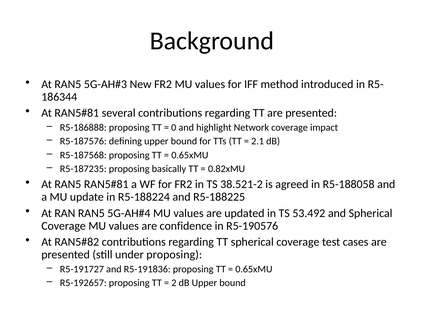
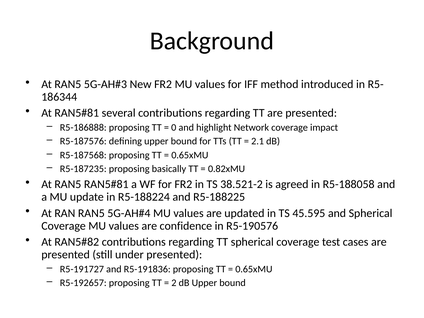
53.492: 53.492 -> 45.595
under proposing: proposing -> presented
